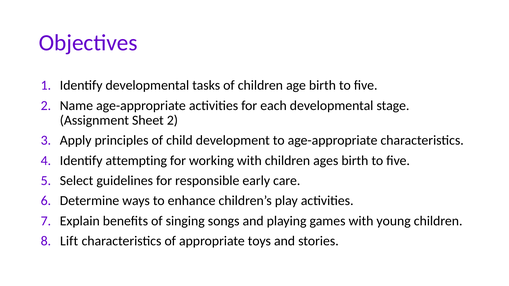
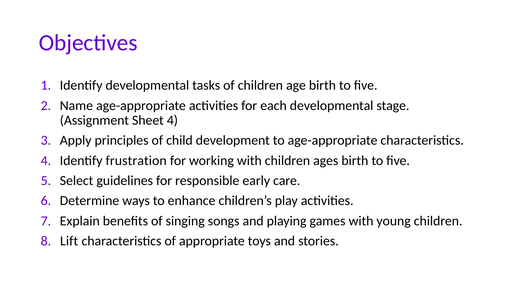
Sheet 2: 2 -> 4
attempting: attempting -> frustration
